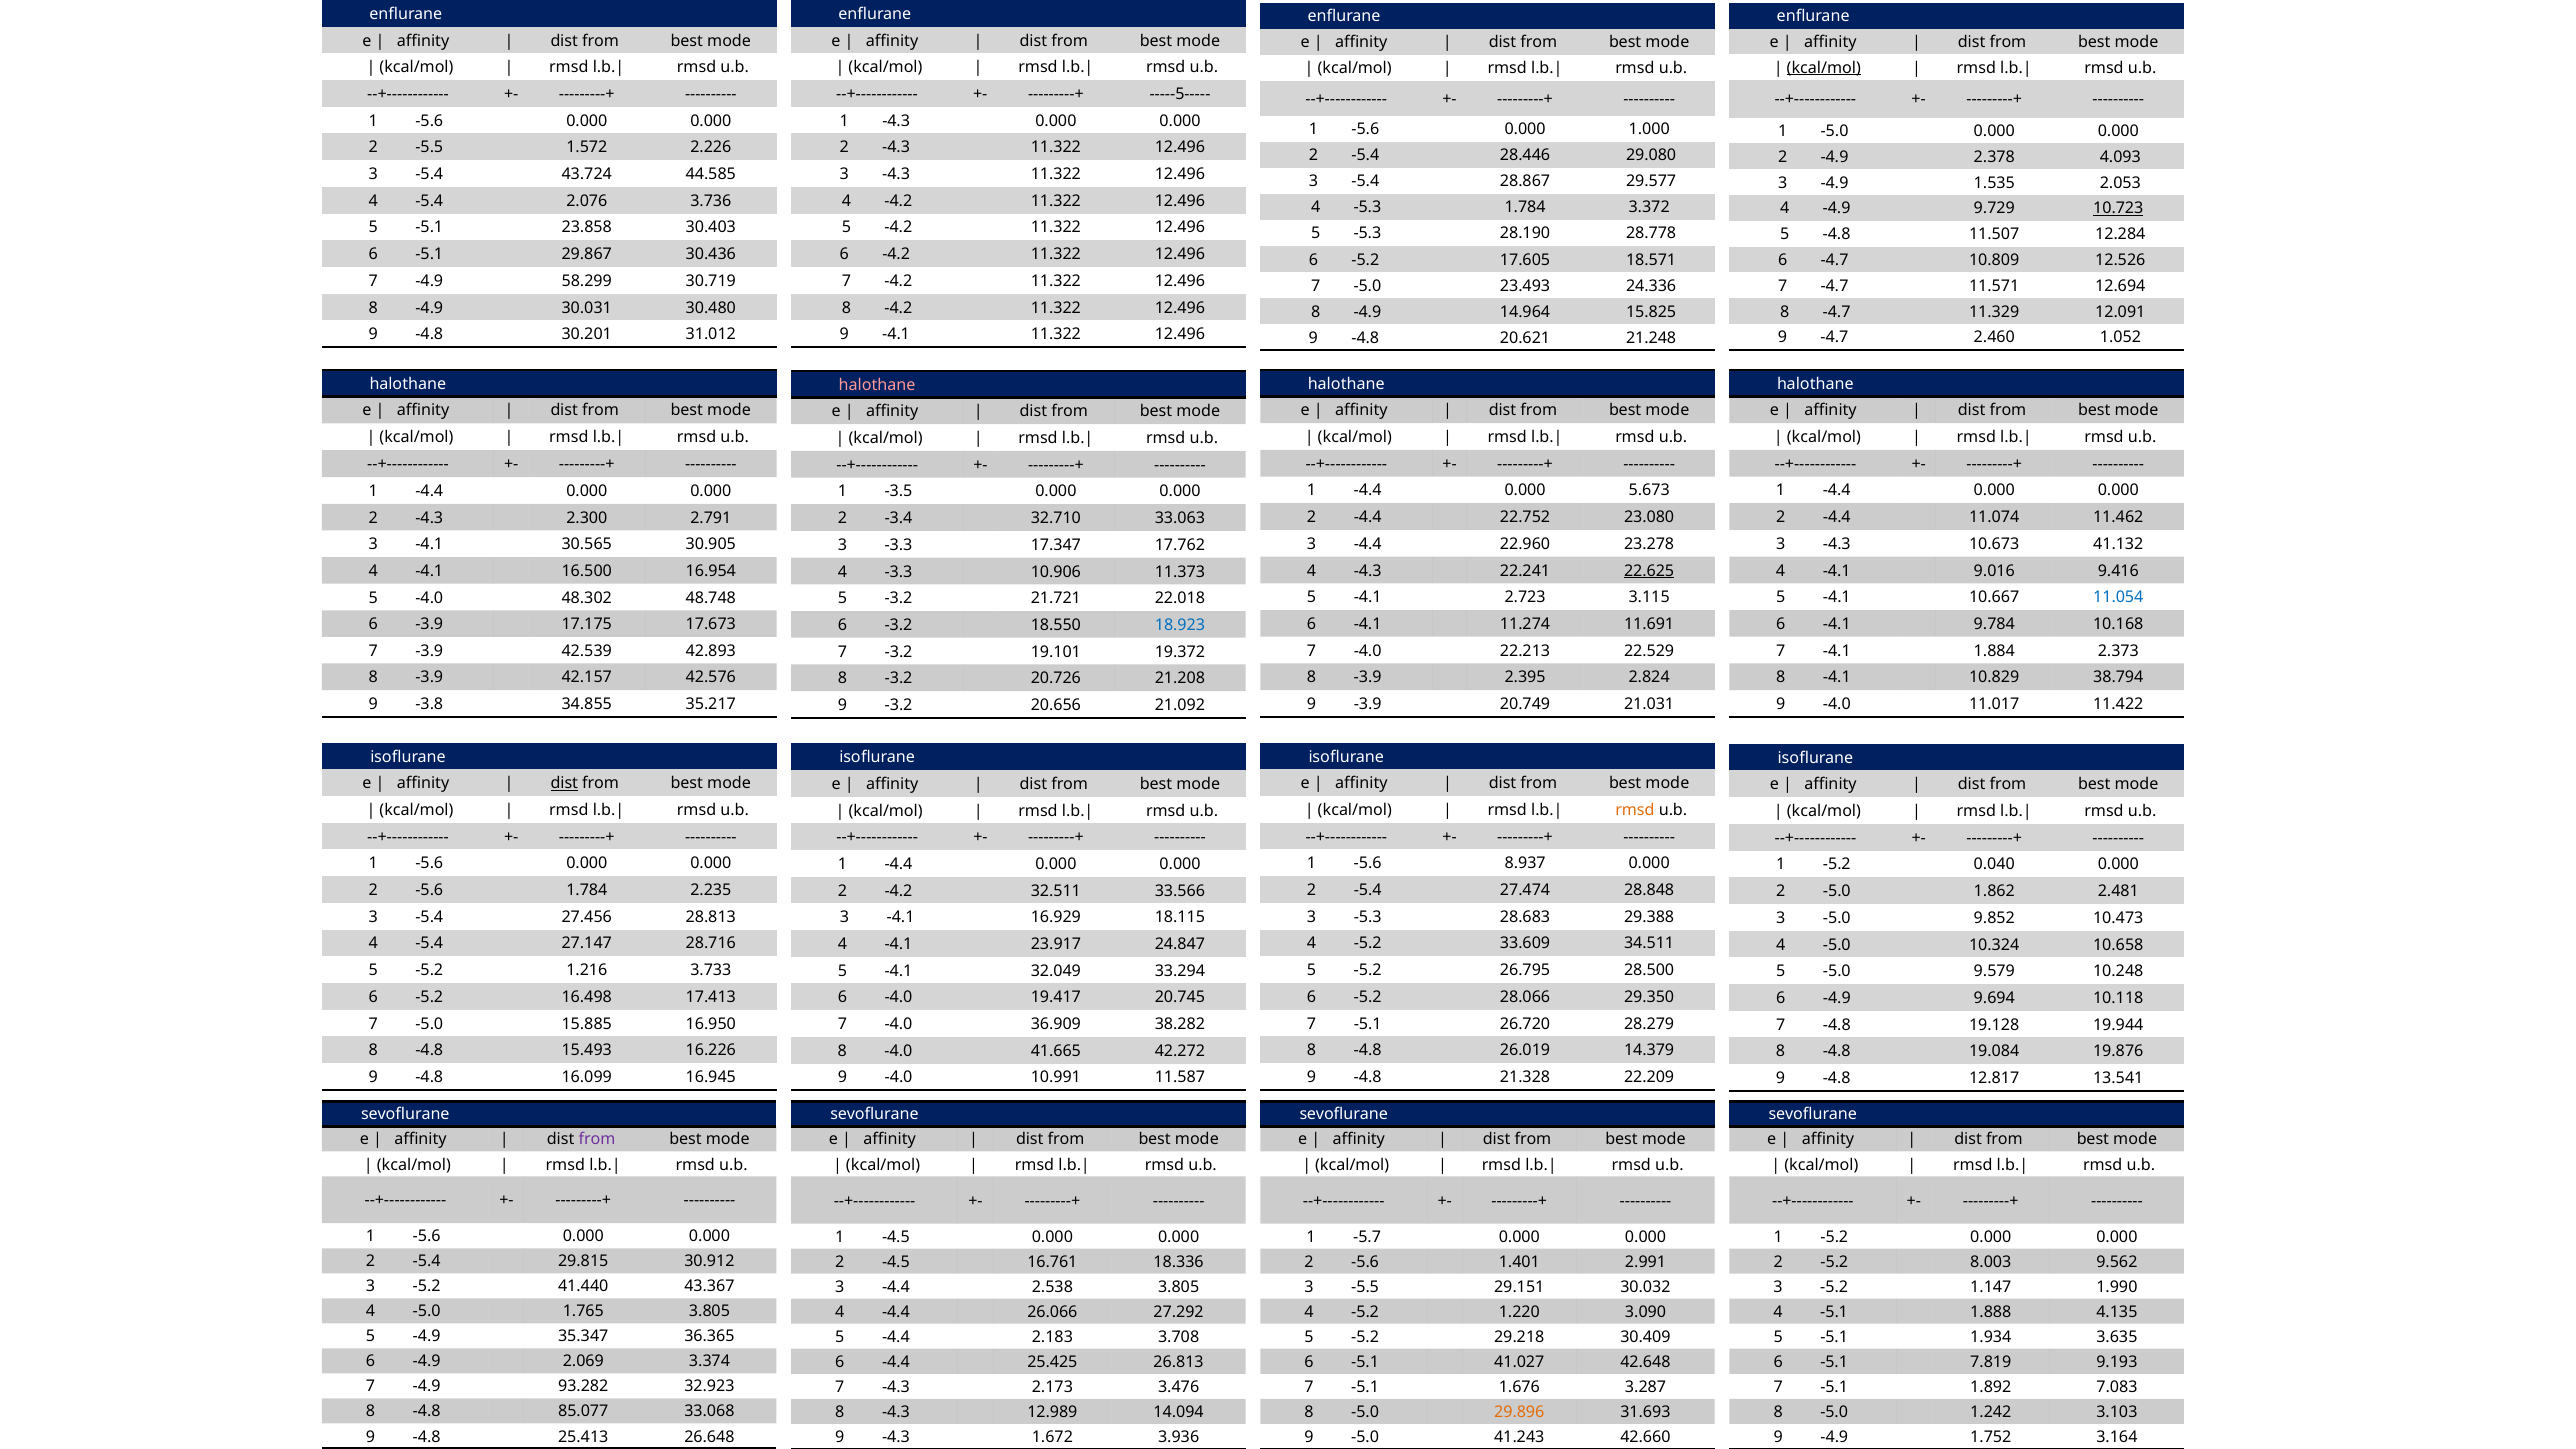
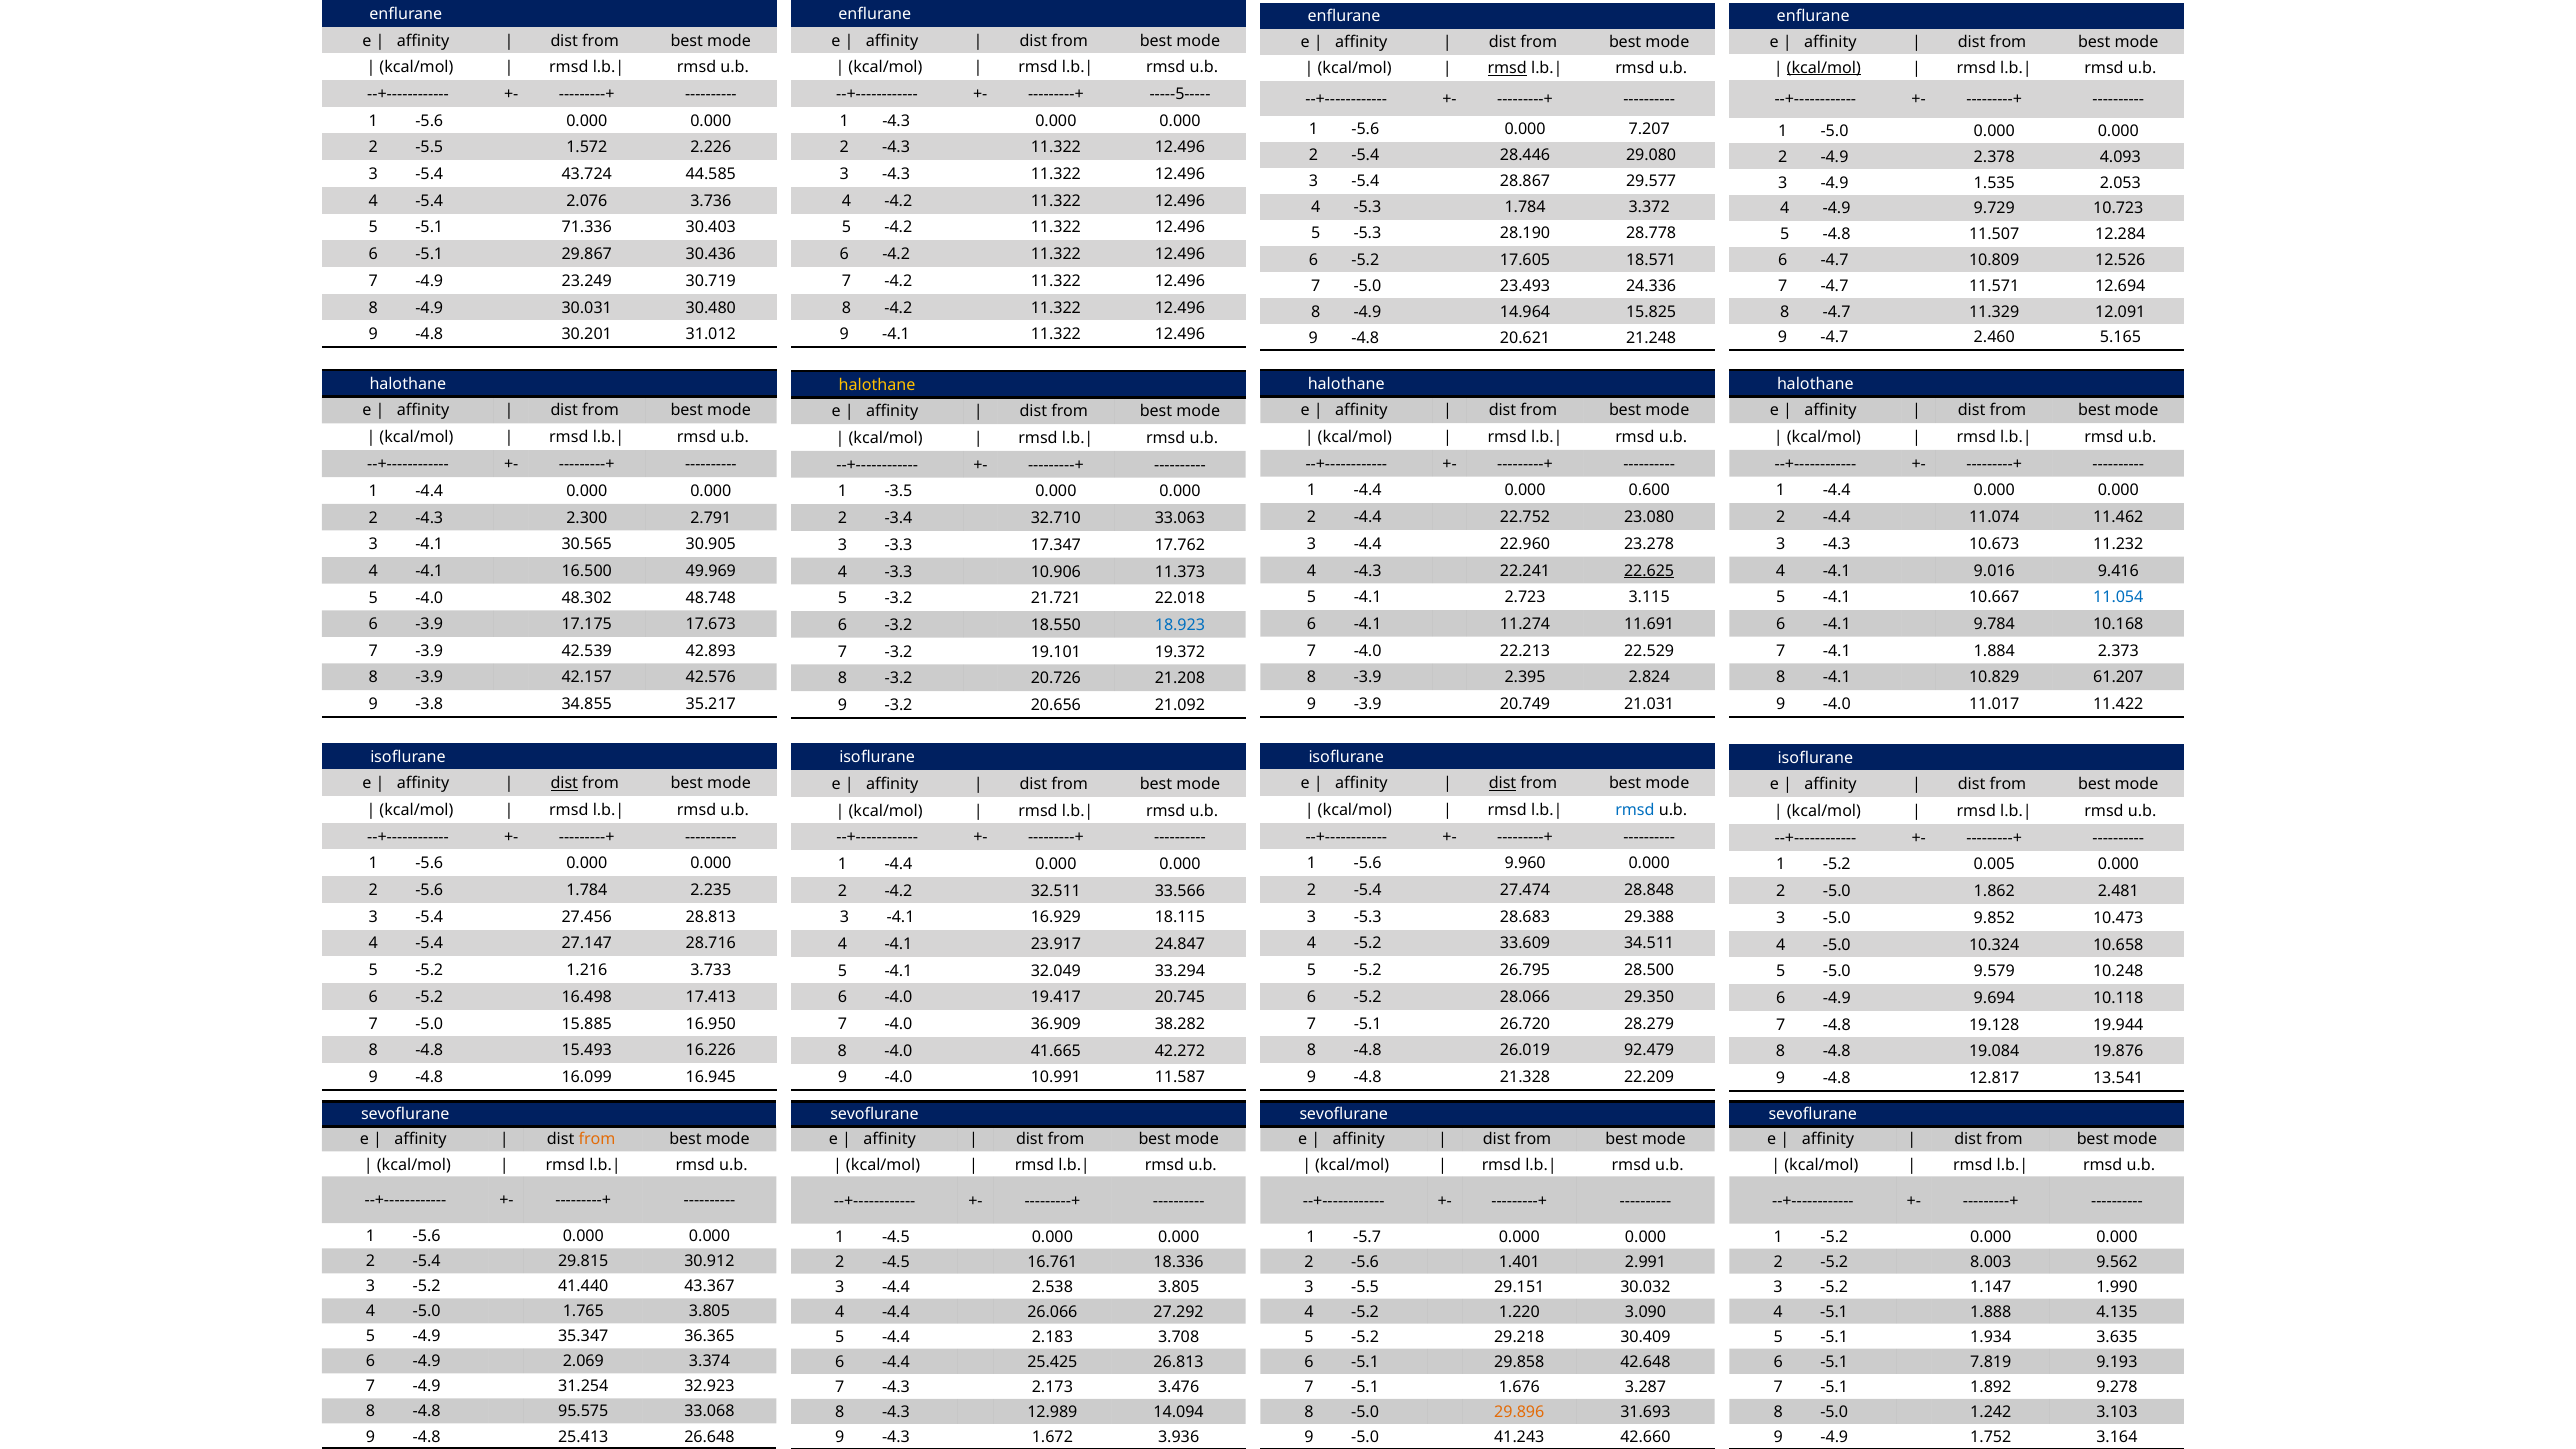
rmsd at (1507, 69) underline: none -> present
1.000: 1.000 -> 7.207
10.723 underline: present -> none
23.858: 23.858 -> 71.336
58.299: 58.299 -> 23.249
1.052: 1.052 -> 5.165
halothane at (877, 385) colour: pink -> yellow
5.673: 5.673 -> 0.600
41.132: 41.132 -> 11.232
16.954: 16.954 -> 49.969
38.794: 38.794 -> 61.207
dist at (1503, 783) underline: none -> present
rmsd at (1635, 810) colour: orange -> blue
8.937: 8.937 -> 9.960
0.040: 0.040 -> 0.005
14.379: 14.379 -> 92.479
from at (597, 1140) colour: purple -> orange
41.027: 41.027 -> 29.858
93.282: 93.282 -> 31.254
7.083: 7.083 -> 9.278
85.077: 85.077 -> 95.575
